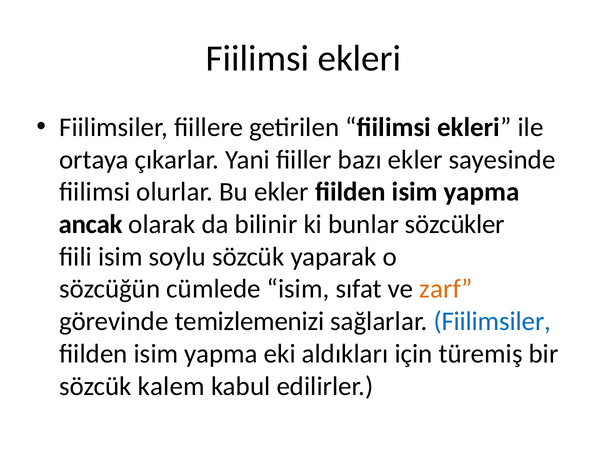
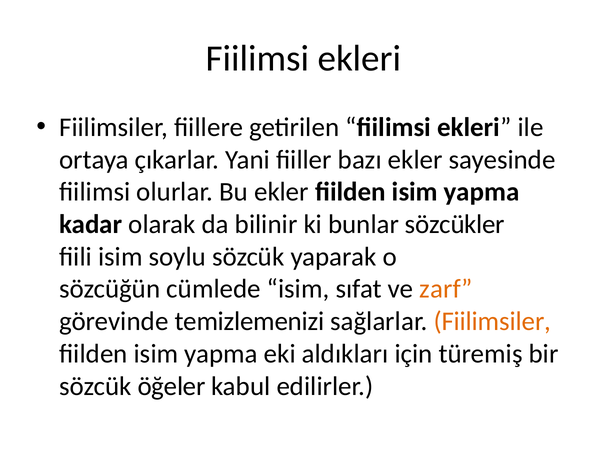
ancak: ancak -> kadar
Fiilimsiler at (492, 322) colour: blue -> orange
kalem: kalem -> öğeler
